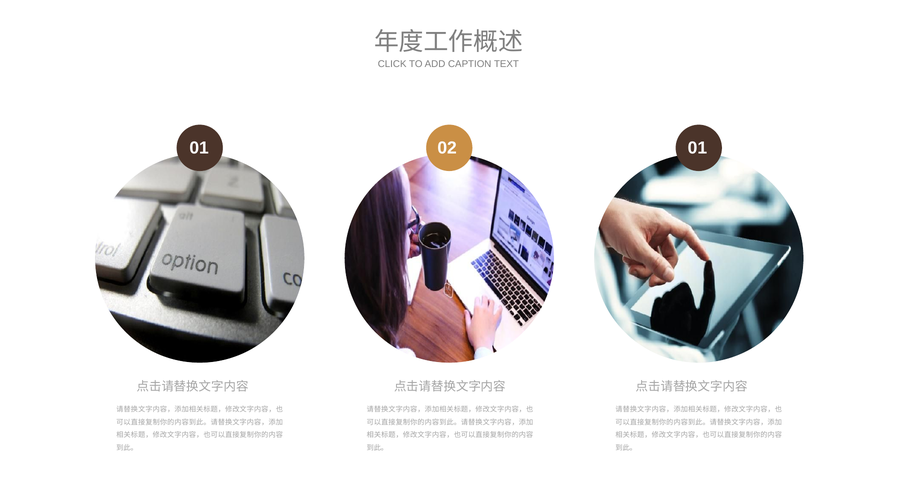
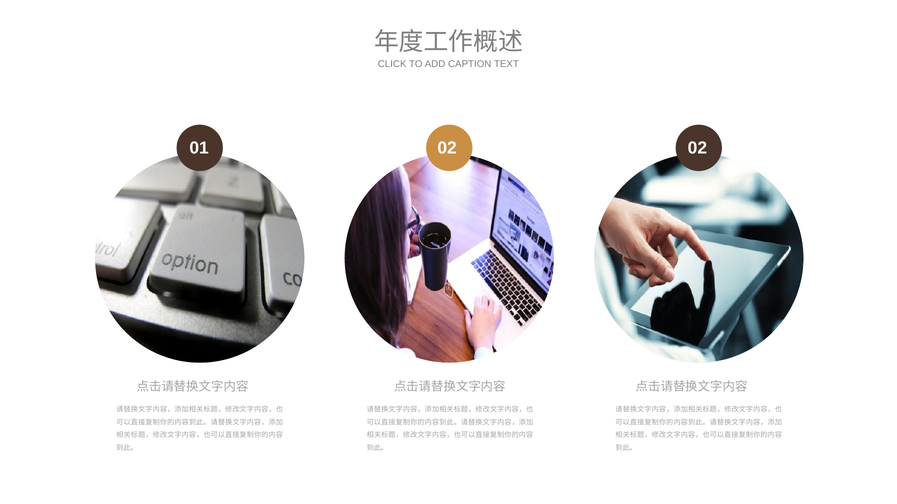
02 01: 01 -> 02
